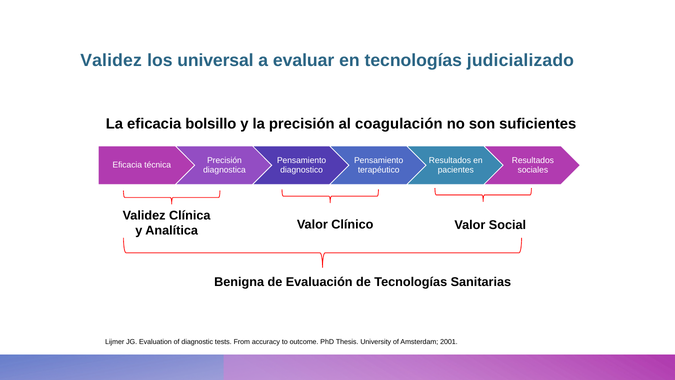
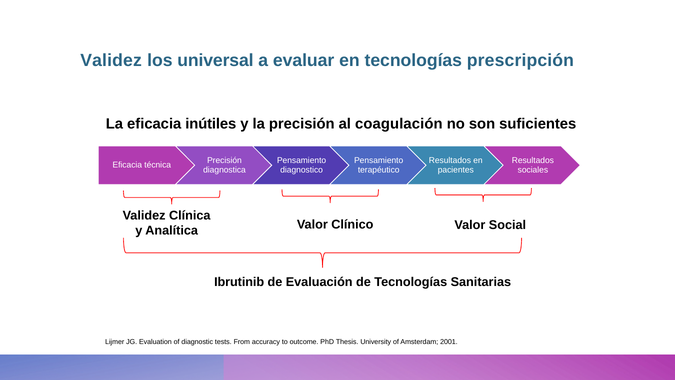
judicializado: judicializado -> prescripción
bolsillo: bolsillo -> inútiles
Benigna: Benigna -> Ibrutinib
